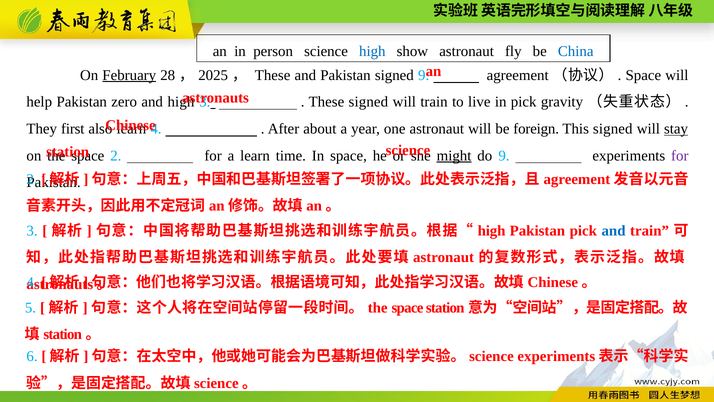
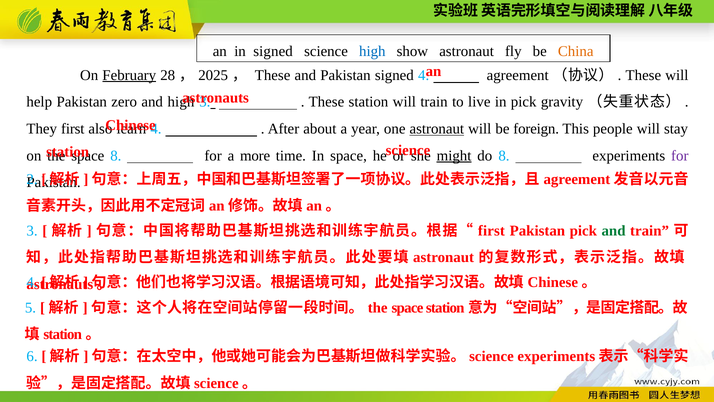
in person: person -> signed
China colour: blue -> orange
signed 9: 9 -> 4
Space at (643, 75): Space -> These
These signed: signed -> station
astronaut at (437, 129) underline: none -> present
This signed: signed -> people
stay underline: present -> none
2 at (116, 156): 2 -> 8
a learn: learn -> more
do 9: 9 -> 8
high at (492, 231): high -> first
and at (614, 231) colour: blue -> green
